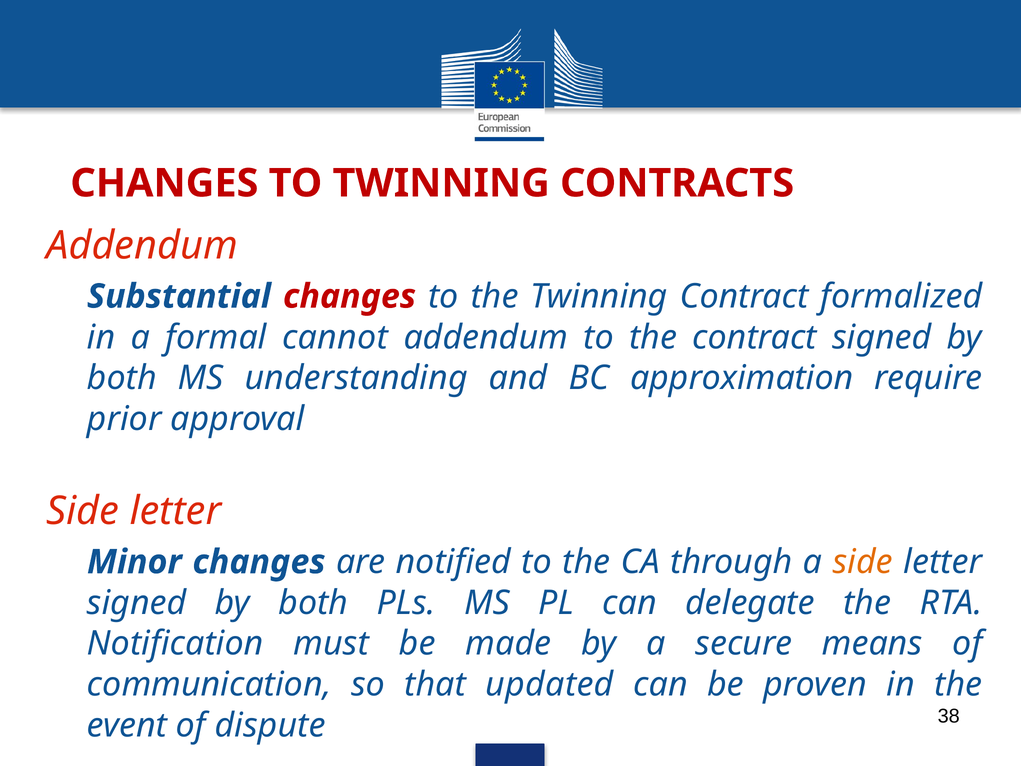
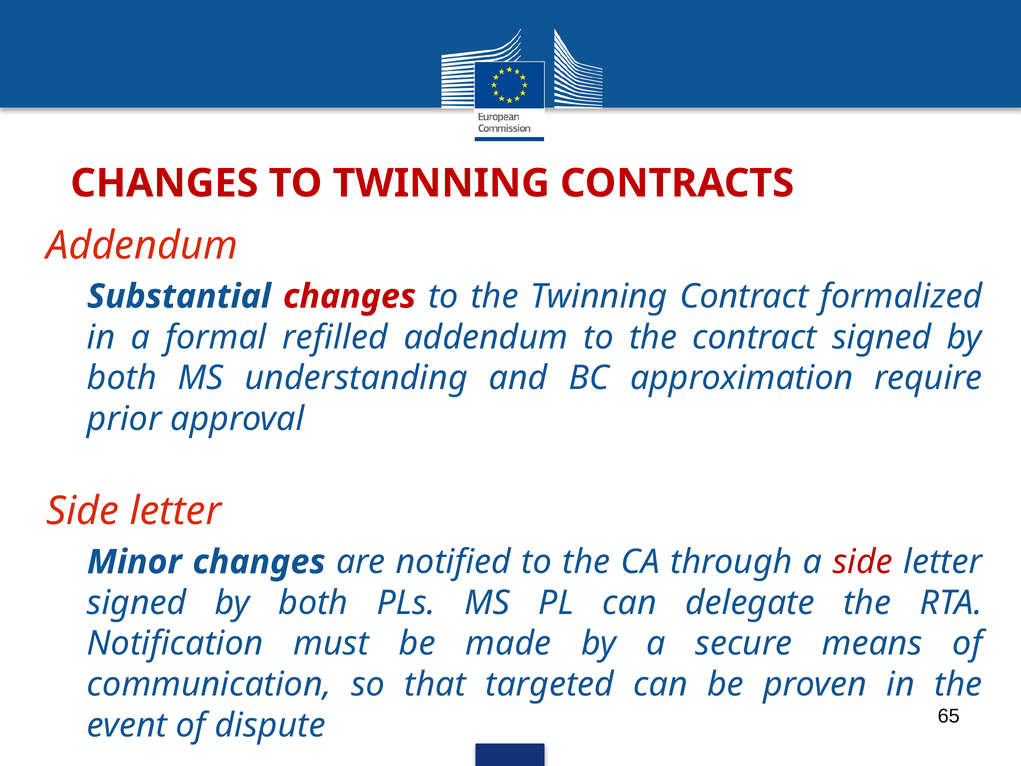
cannot: cannot -> refilled
side at (863, 562) colour: orange -> red
updated: updated -> targeted
38: 38 -> 65
